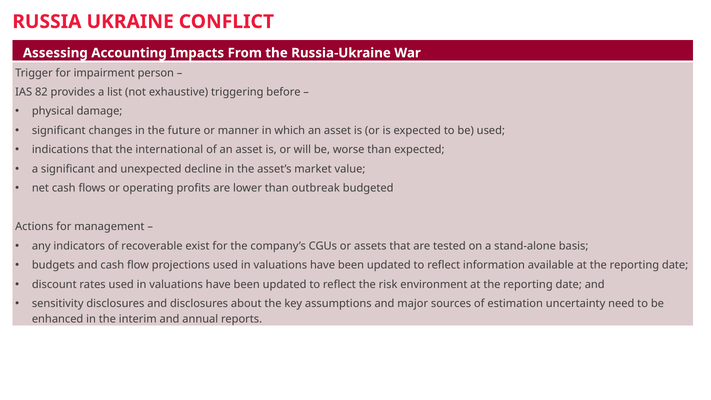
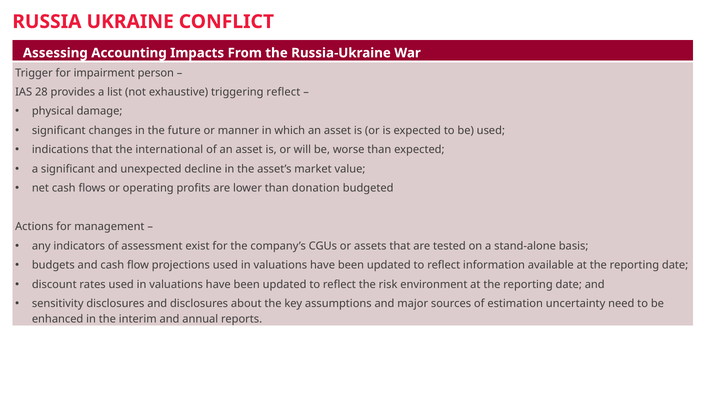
82: 82 -> 28
triggering before: before -> reflect
outbreak: outbreak -> donation
recoverable: recoverable -> assessment
